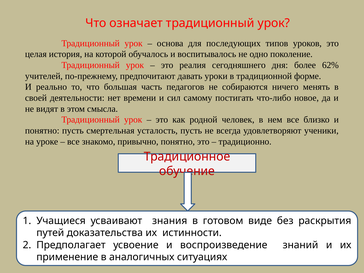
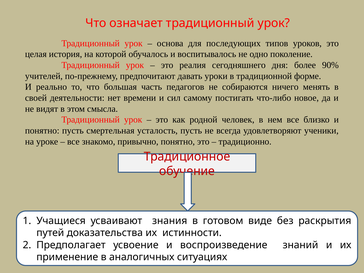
62%: 62% -> 90%
